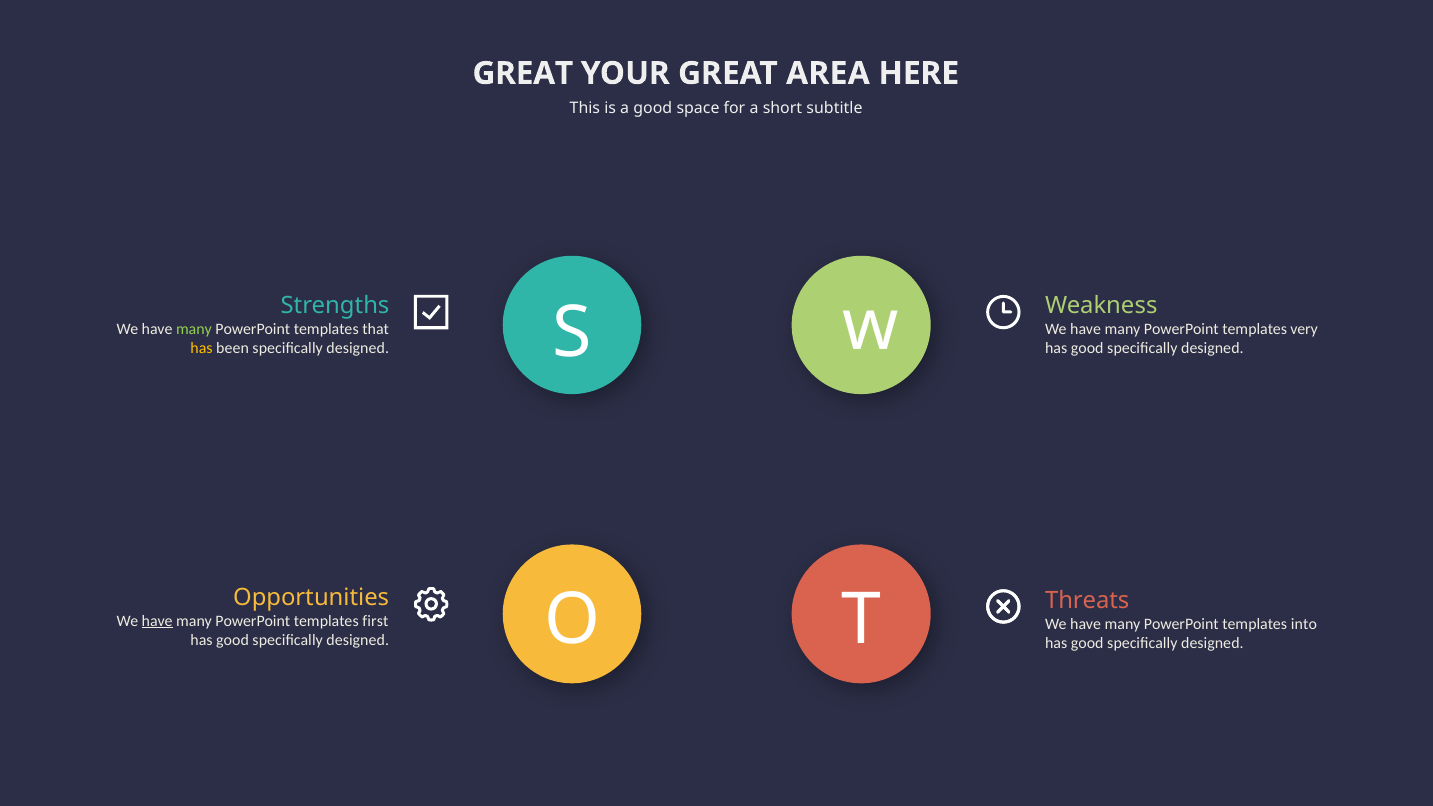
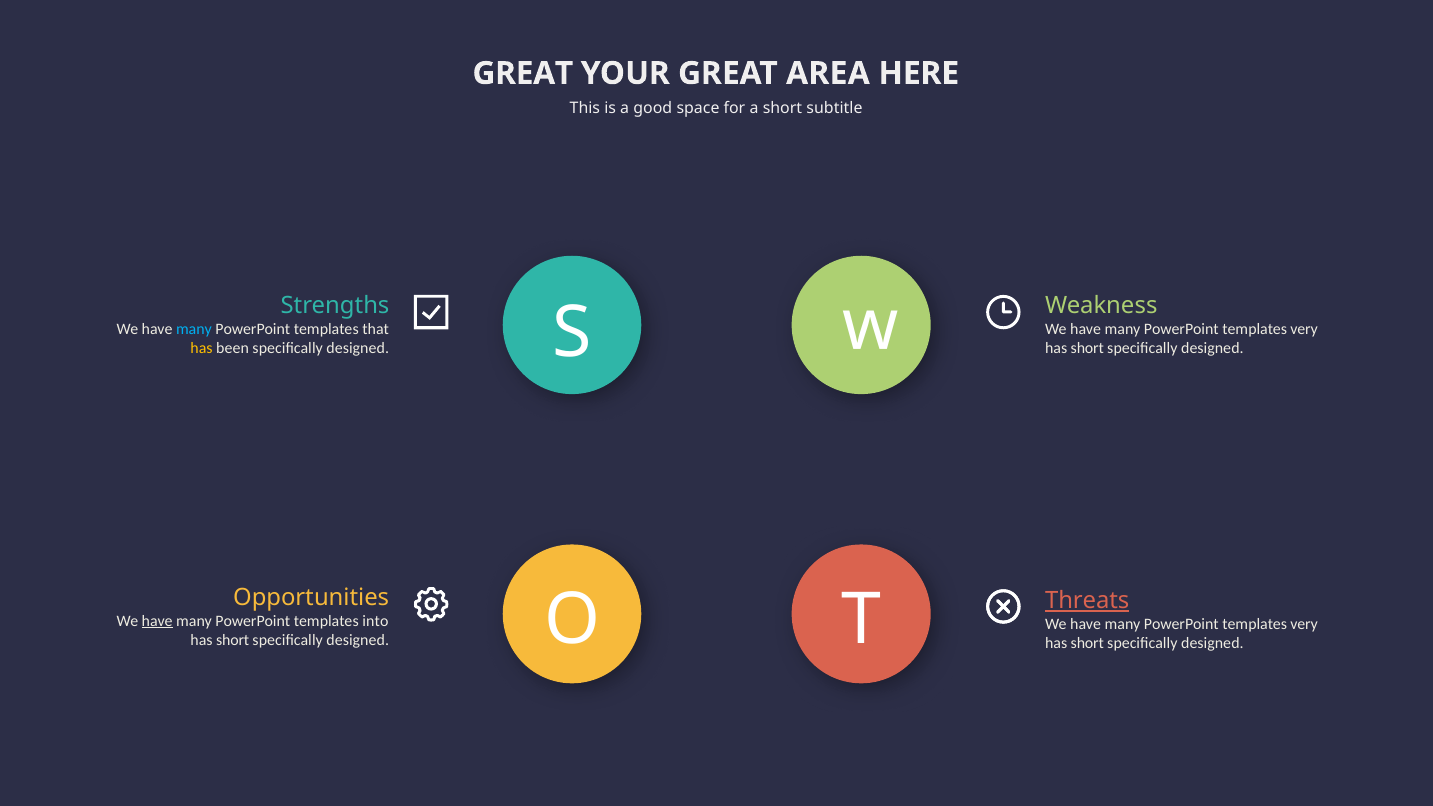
many at (194, 329) colour: light green -> light blue
good at (1087, 348): good -> short
Threats underline: none -> present
first: first -> into
into at (1304, 624): into -> very
good at (233, 640): good -> short
good at (1087, 643): good -> short
